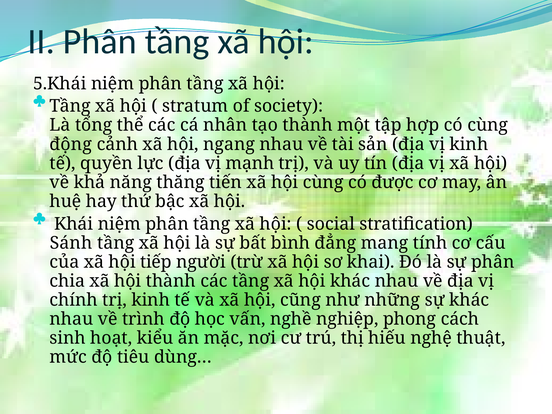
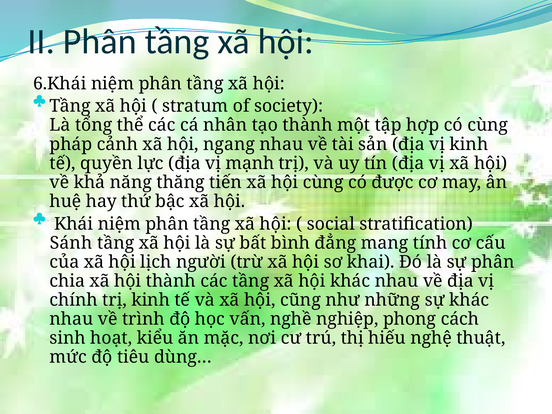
5.Khái: 5.Khái -> 6.Khái
động: động -> pháp
tiếp: tiếp -> lịch
